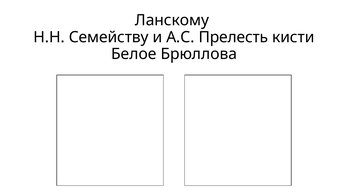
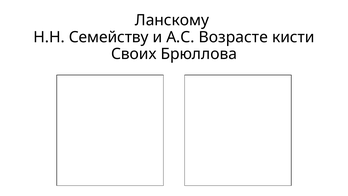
Прелесть: Прелесть -> Возрасте
Белое: Белое -> Своих
